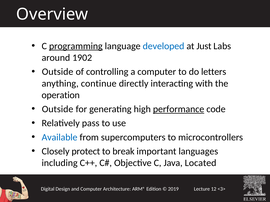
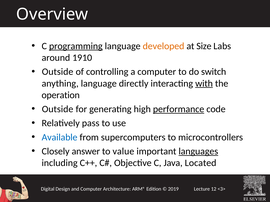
developed colour: blue -> orange
Just: Just -> Size
1902: 1902 -> 1910
letters: letters -> switch
anything continue: continue -> language
with underline: none -> present
protect: protect -> answer
break: break -> value
languages underline: none -> present
